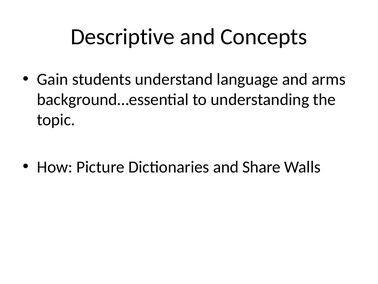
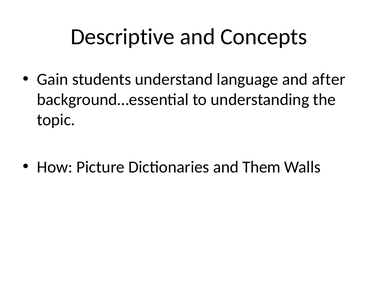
arms: arms -> after
Share: Share -> Them
